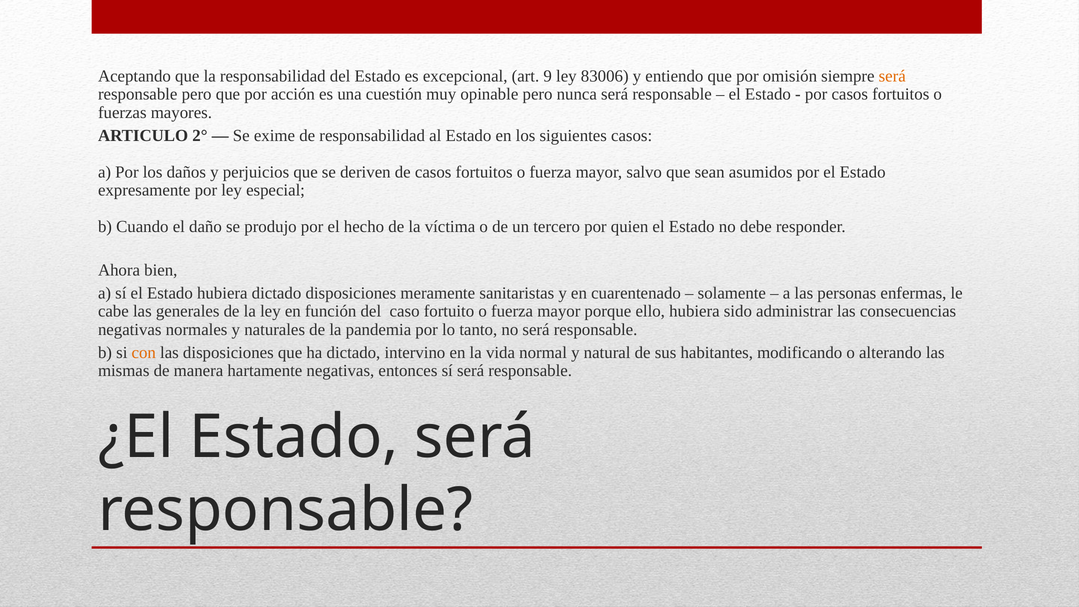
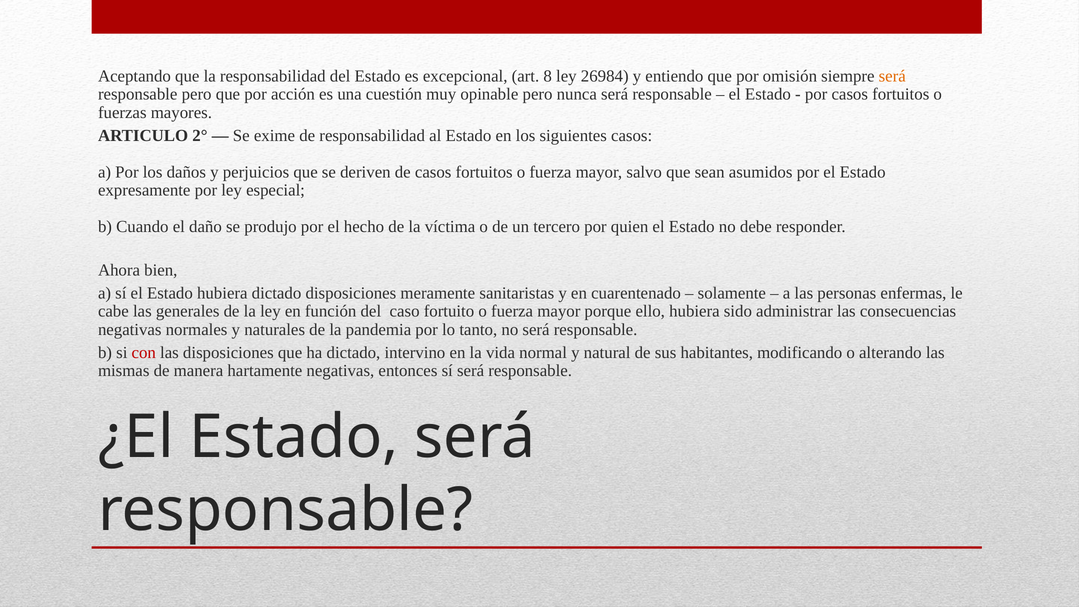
9: 9 -> 8
83006: 83006 -> 26984
con colour: orange -> red
